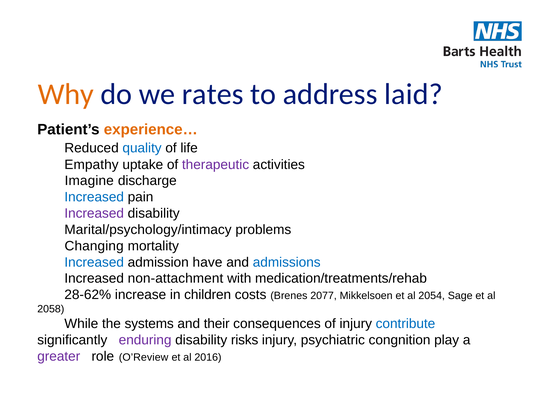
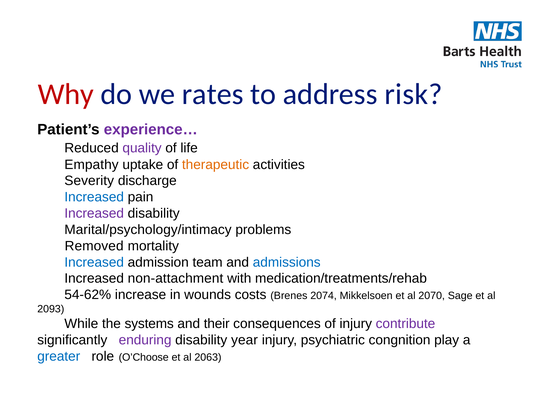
Why colour: orange -> red
laid: laid -> risk
experience… colour: orange -> purple
quality colour: blue -> purple
therapeutic colour: purple -> orange
Imagine: Imagine -> Severity
Changing: Changing -> Removed
have: have -> team
28-62%: 28-62% -> 54-62%
children: children -> wounds
2077: 2077 -> 2074
2054: 2054 -> 2070
2058: 2058 -> 2093
contribute colour: blue -> purple
risks: risks -> year
greater colour: purple -> blue
O’Review: O’Review -> O’Choose
2016: 2016 -> 2063
